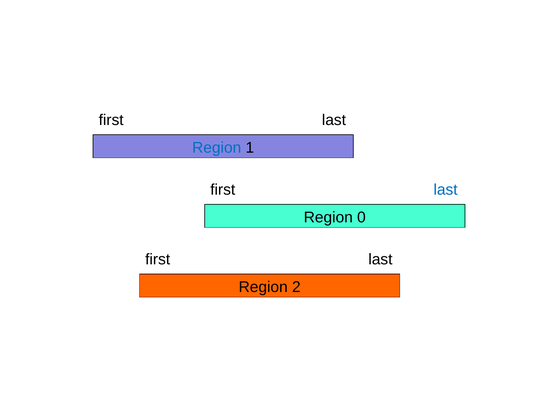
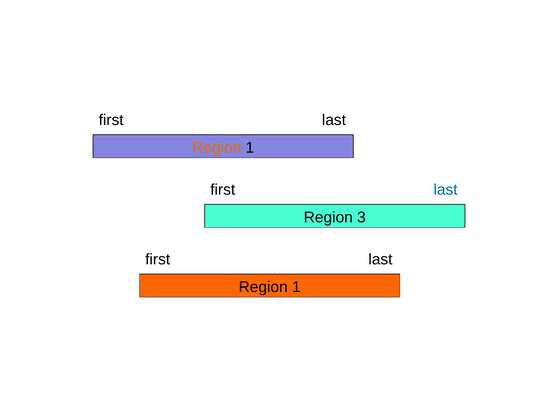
Region at (217, 148) colour: blue -> orange
0: 0 -> 3
2 at (296, 288): 2 -> 1
